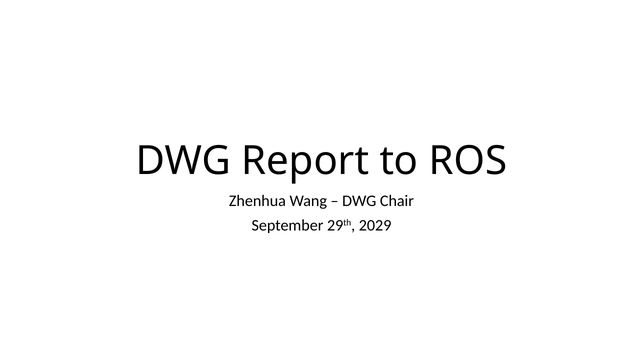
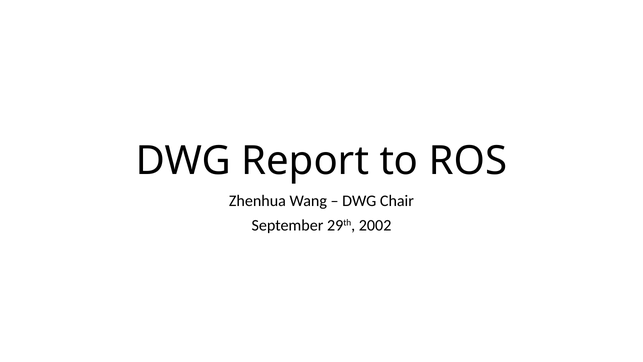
2029: 2029 -> 2002
